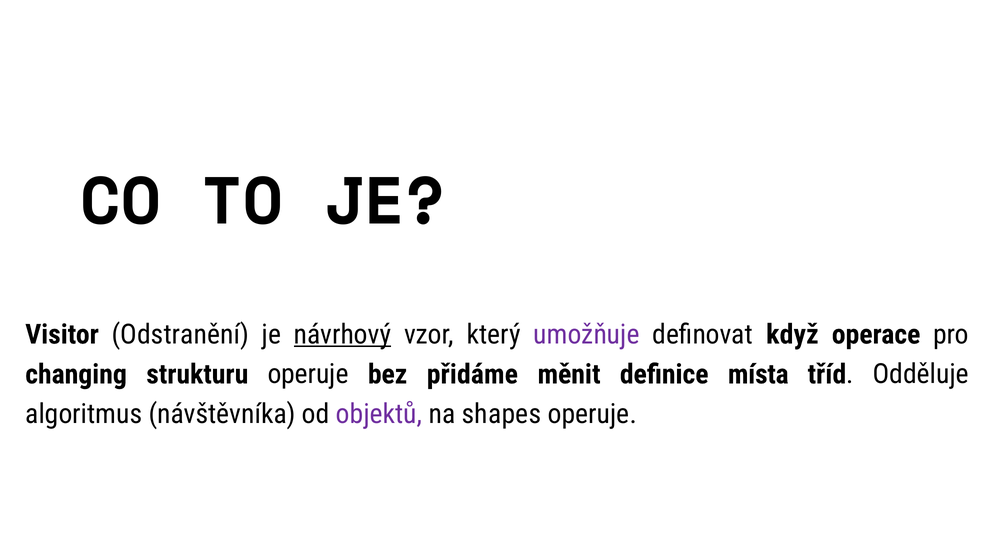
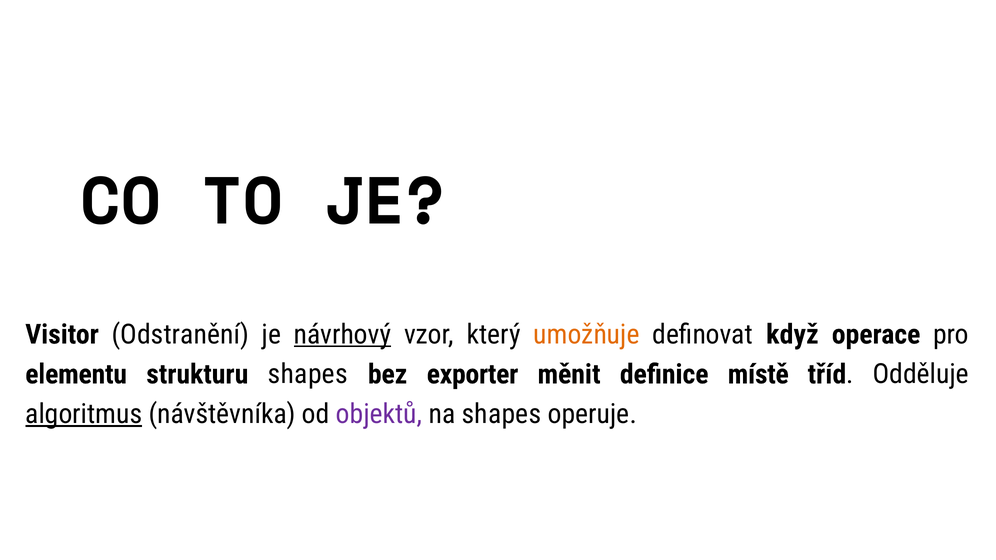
umožňuje colour: purple -> orange
changing: changing -> elementu
strukturu operuje: operuje -> shapes
přidáme: přidáme -> exporter
místa: místa -> místě
algoritmus underline: none -> present
